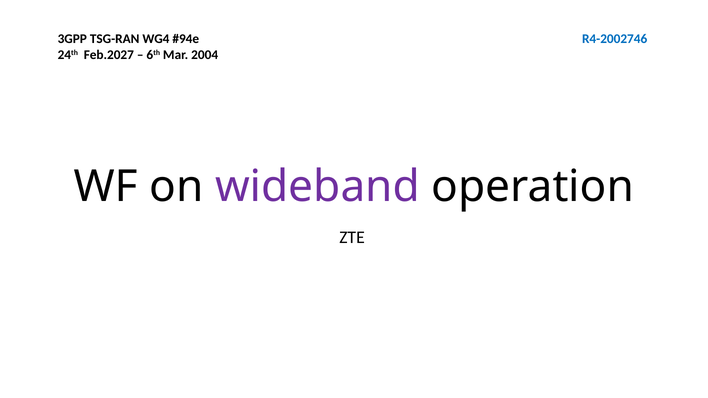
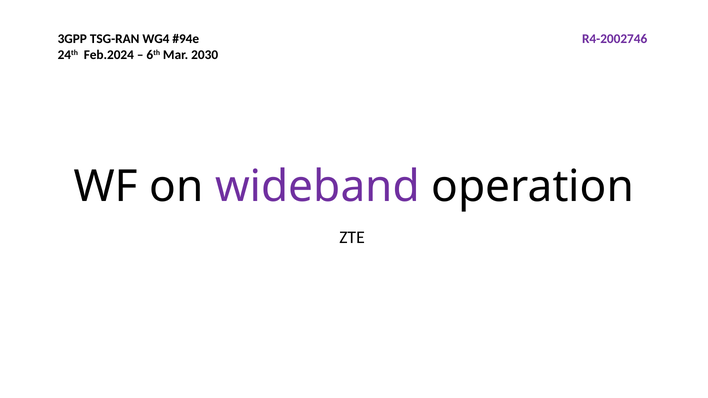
R4-2002746 colour: blue -> purple
Feb.2027: Feb.2027 -> Feb.2024
2004: 2004 -> 2030
